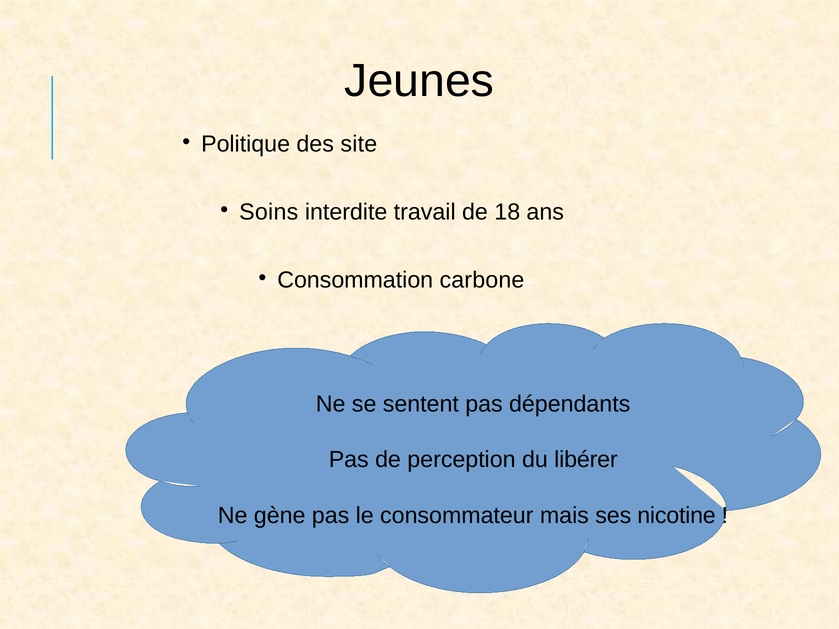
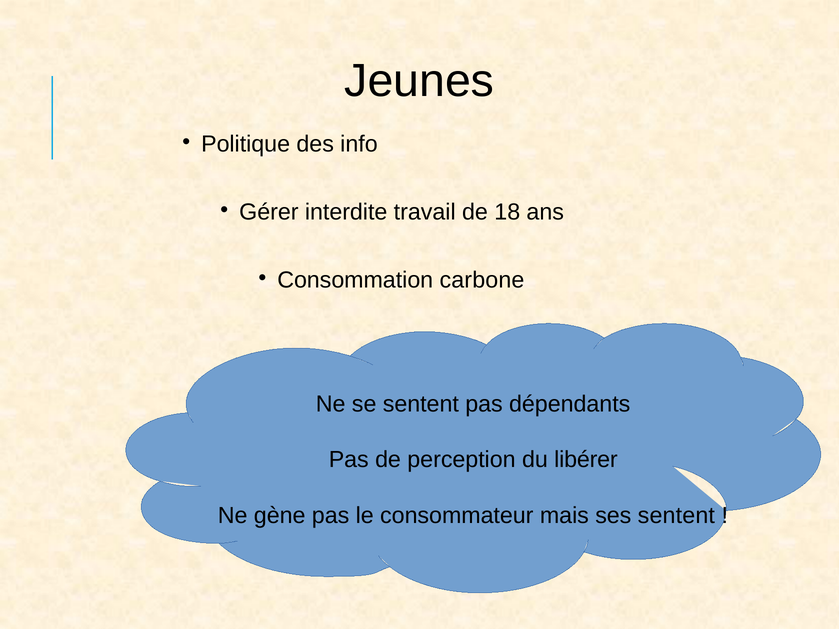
site: site -> info
Soins: Soins -> Gérer
ses nicotine: nicotine -> sentent
